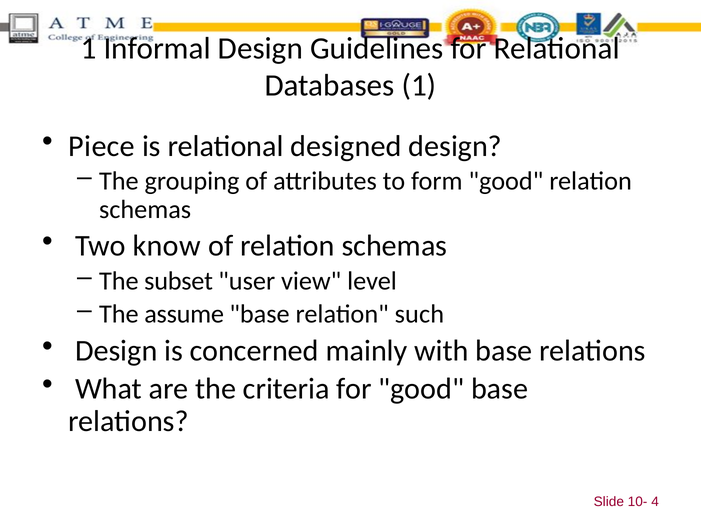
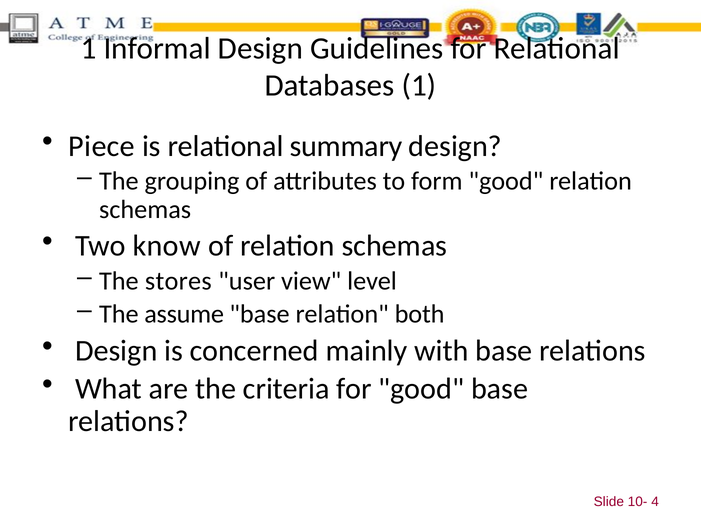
designed: designed -> summary
subset: subset -> stores
such: such -> both
